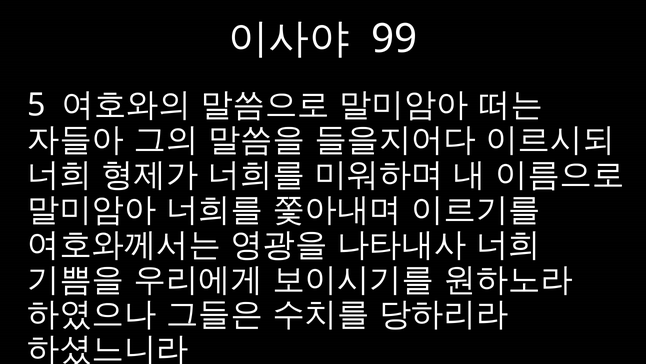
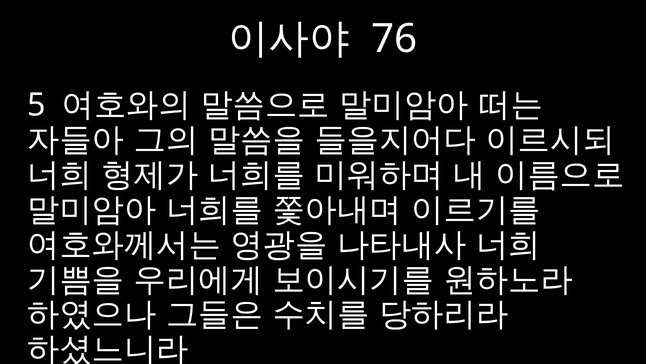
99: 99 -> 76
